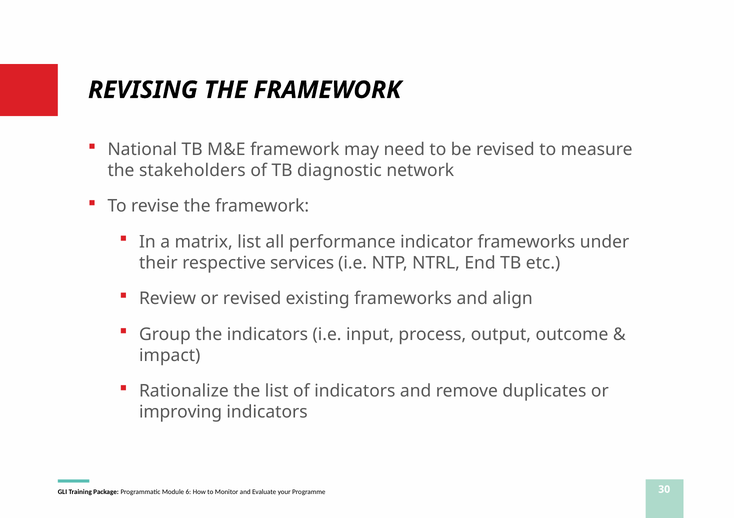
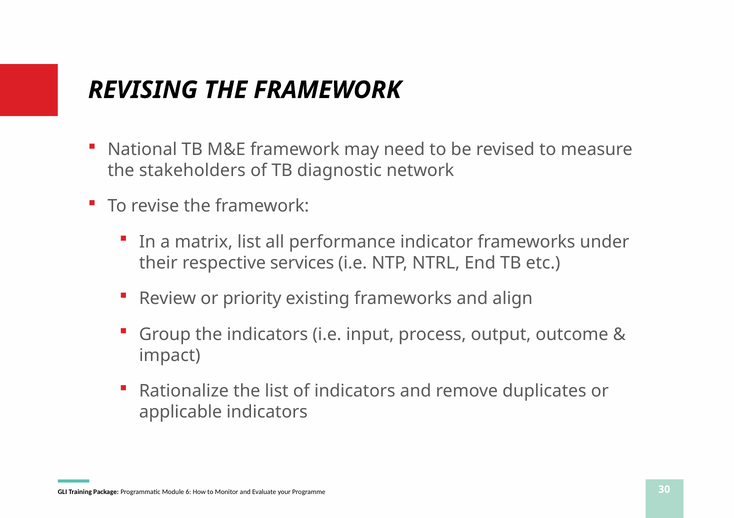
or revised: revised -> priority
improving: improving -> applicable
